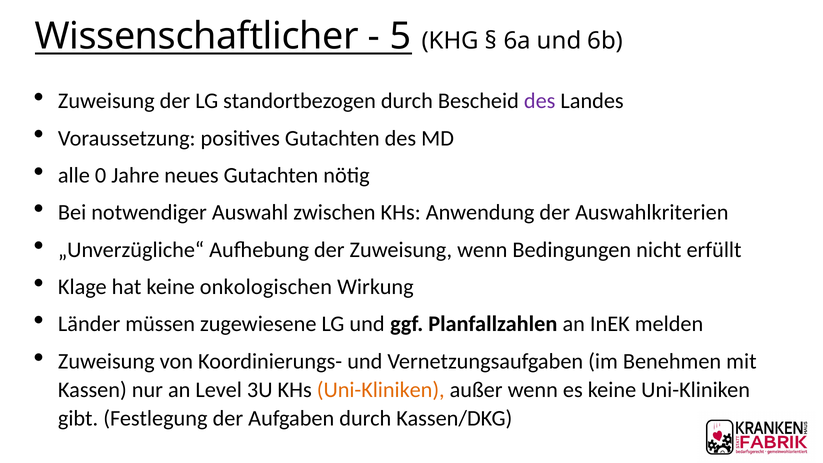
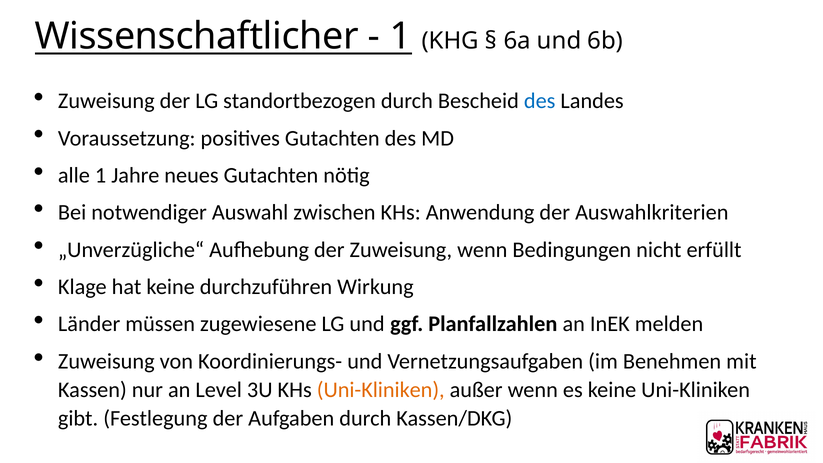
5 at (401, 36): 5 -> 1
des at (540, 101) colour: purple -> blue
alle 0: 0 -> 1
onkologischen: onkologischen -> durchzuführen
